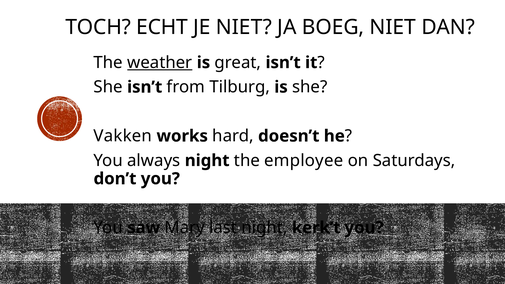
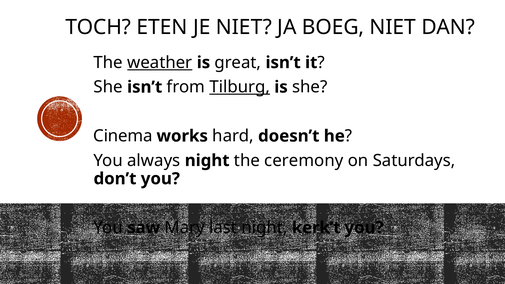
ECHT: ECHT -> ETEN
Tilburg underline: none -> present
Vakken: Vakken -> Cinema
employee: employee -> ceremony
